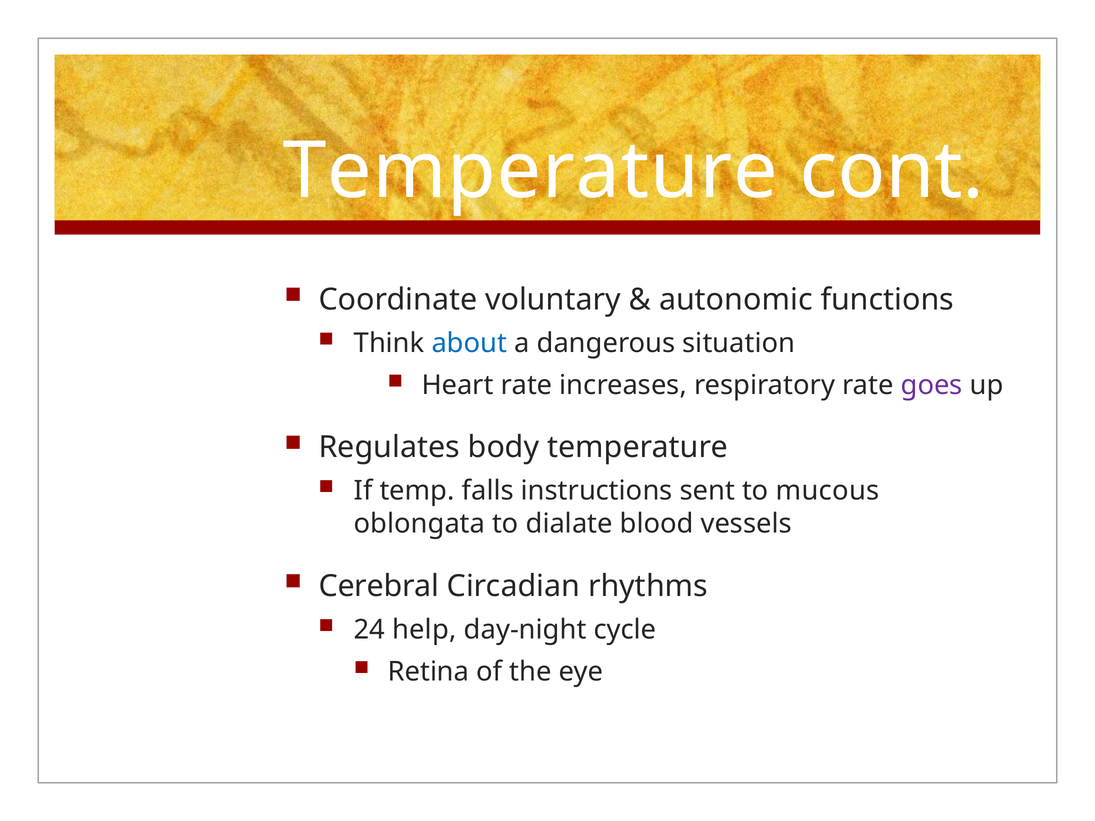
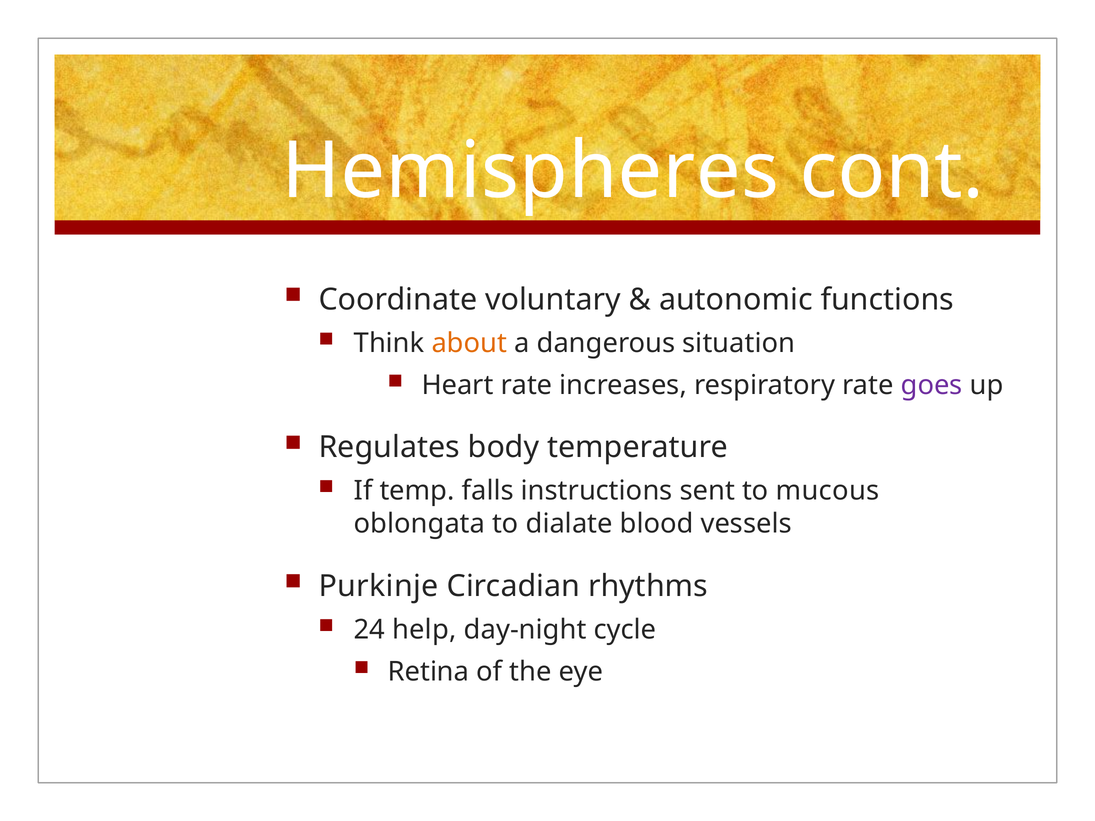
Temperature at (530, 171): Temperature -> Hemispheres
about colour: blue -> orange
Cerebral: Cerebral -> Purkinje
